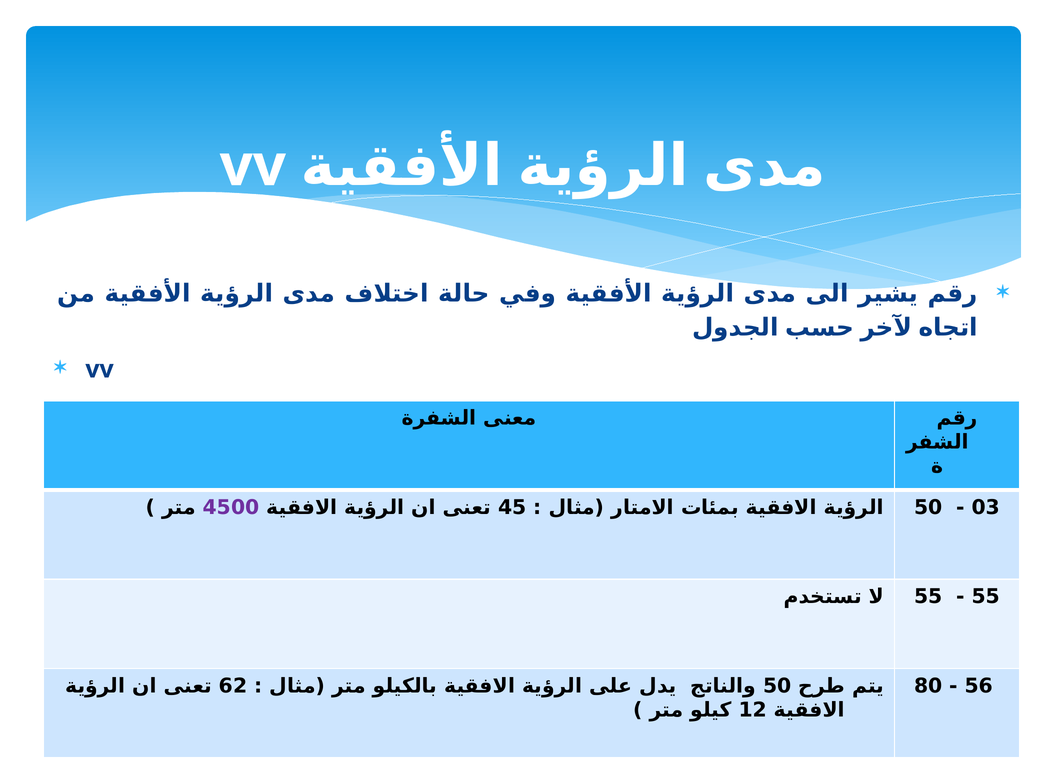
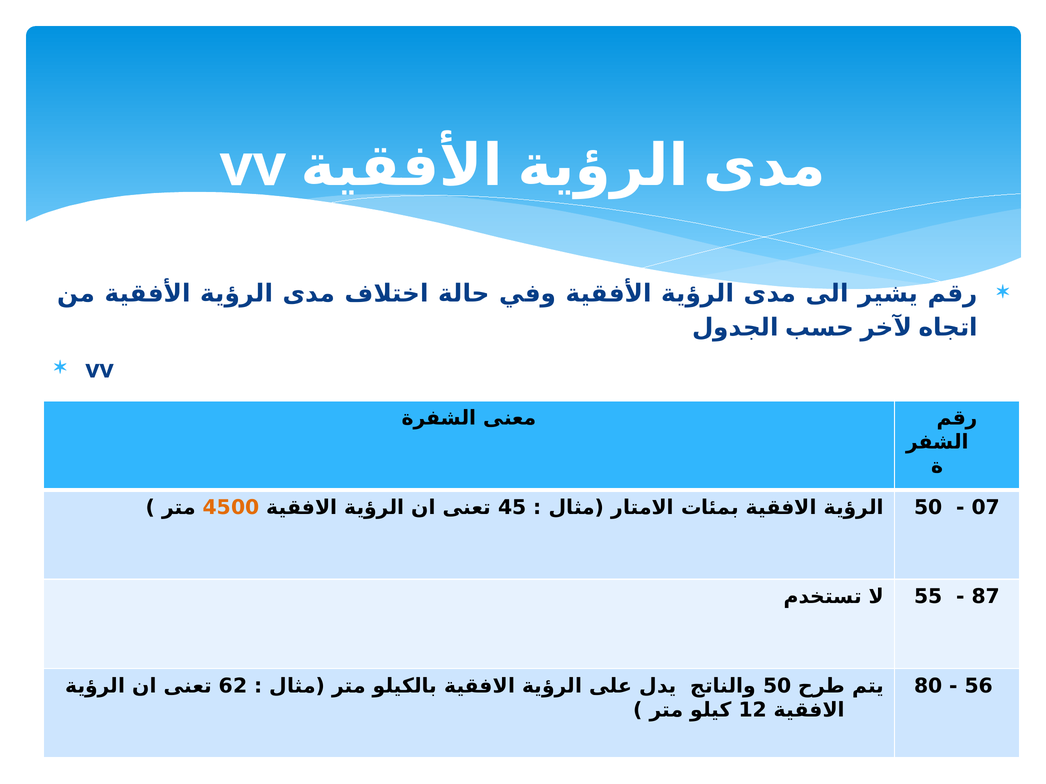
4500 colour: purple -> orange
03: 03 -> 07
55 at (986, 597): 55 -> 87
